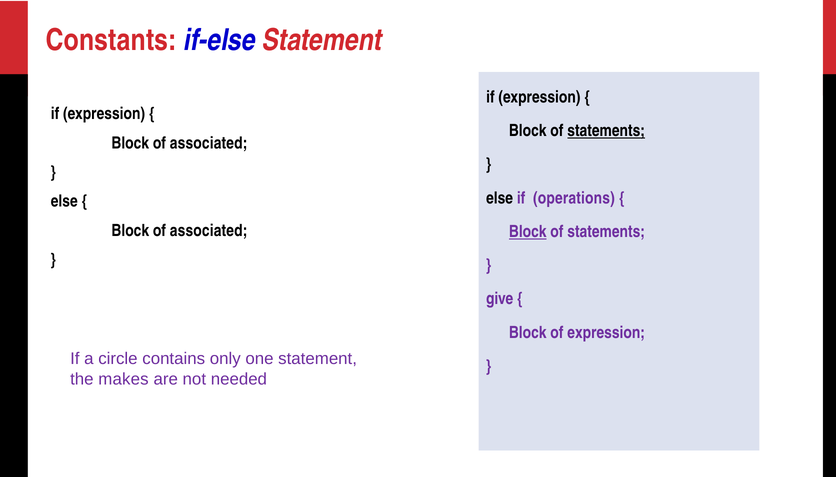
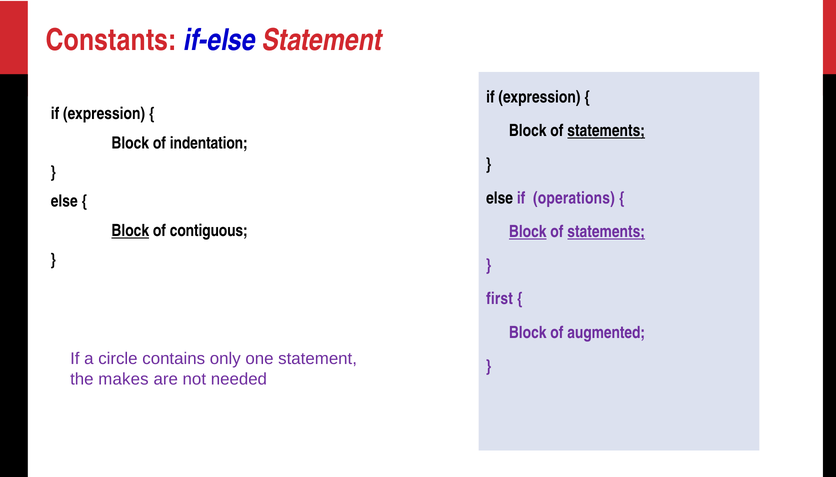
associated at (209, 143): associated -> indentation
Block at (130, 231) underline: none -> present
associated at (209, 231): associated -> contiguous
statements at (606, 232) underline: none -> present
give: give -> first
of expression: expression -> augmented
